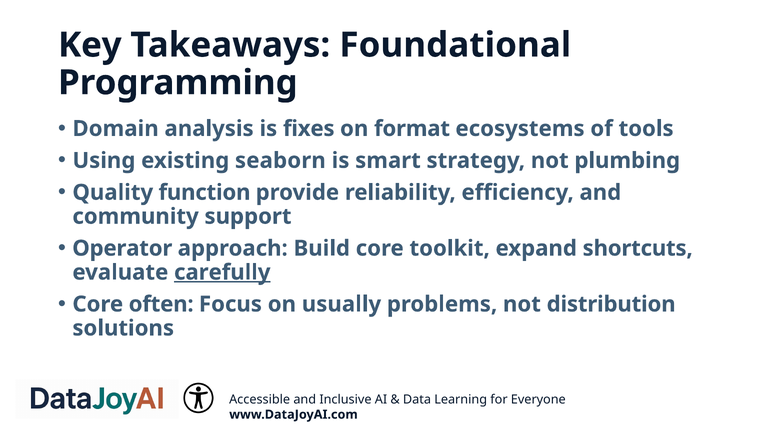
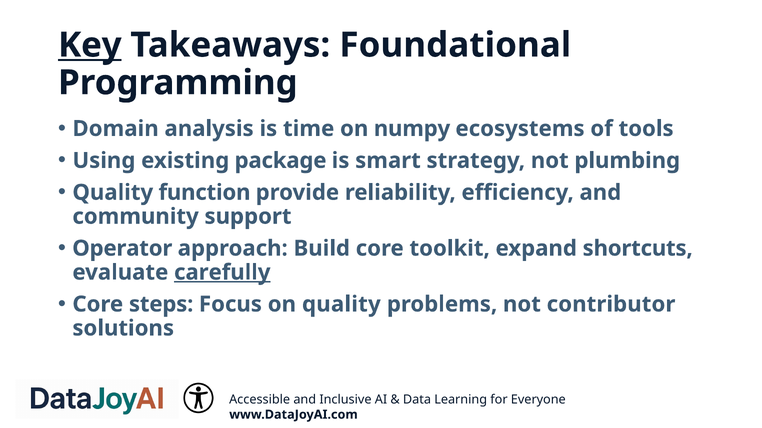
Key underline: none -> present
fixes: fixes -> time
format: format -> numpy
seaborn: seaborn -> package
often: often -> steps
on usually: usually -> quality
distribution: distribution -> contributor
